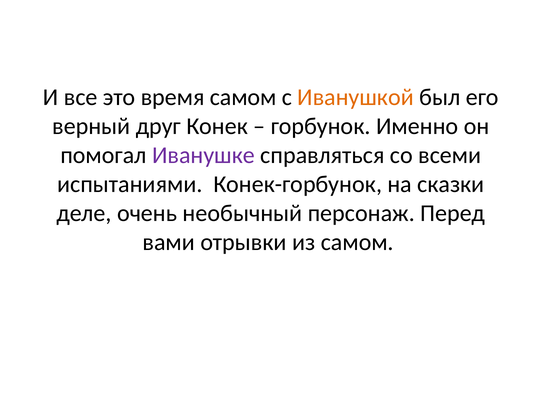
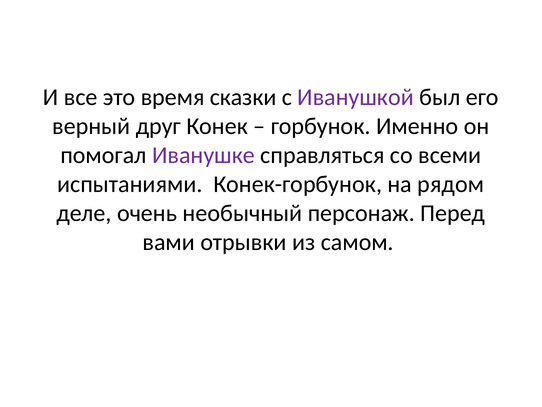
время самом: самом -> сказки
Иванушкой colour: orange -> purple
сказки: сказки -> рядом
